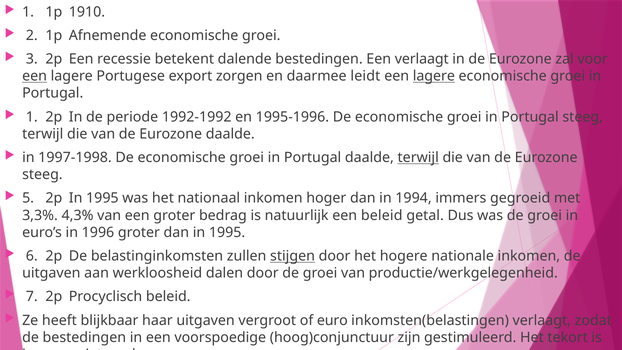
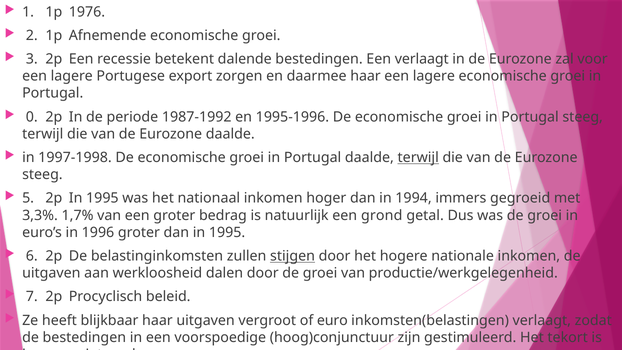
1910: 1910 -> 1976
een at (35, 76) underline: present -> none
daarmee leidt: leidt -> haar
lagere at (434, 76) underline: present -> none
1 at (32, 117): 1 -> 0
1992-1992: 1992-1992 -> 1987-1992
4,3%: 4,3% -> 1,7%
een beleid: beleid -> grond
